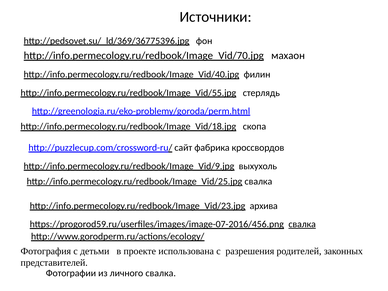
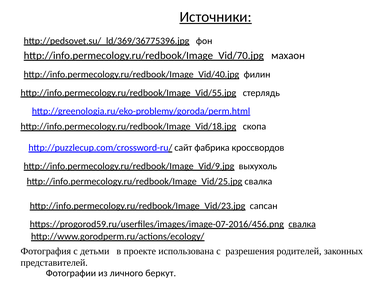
Источники underline: none -> present
архива: архива -> сапсан
личного свалка: свалка -> беркут
